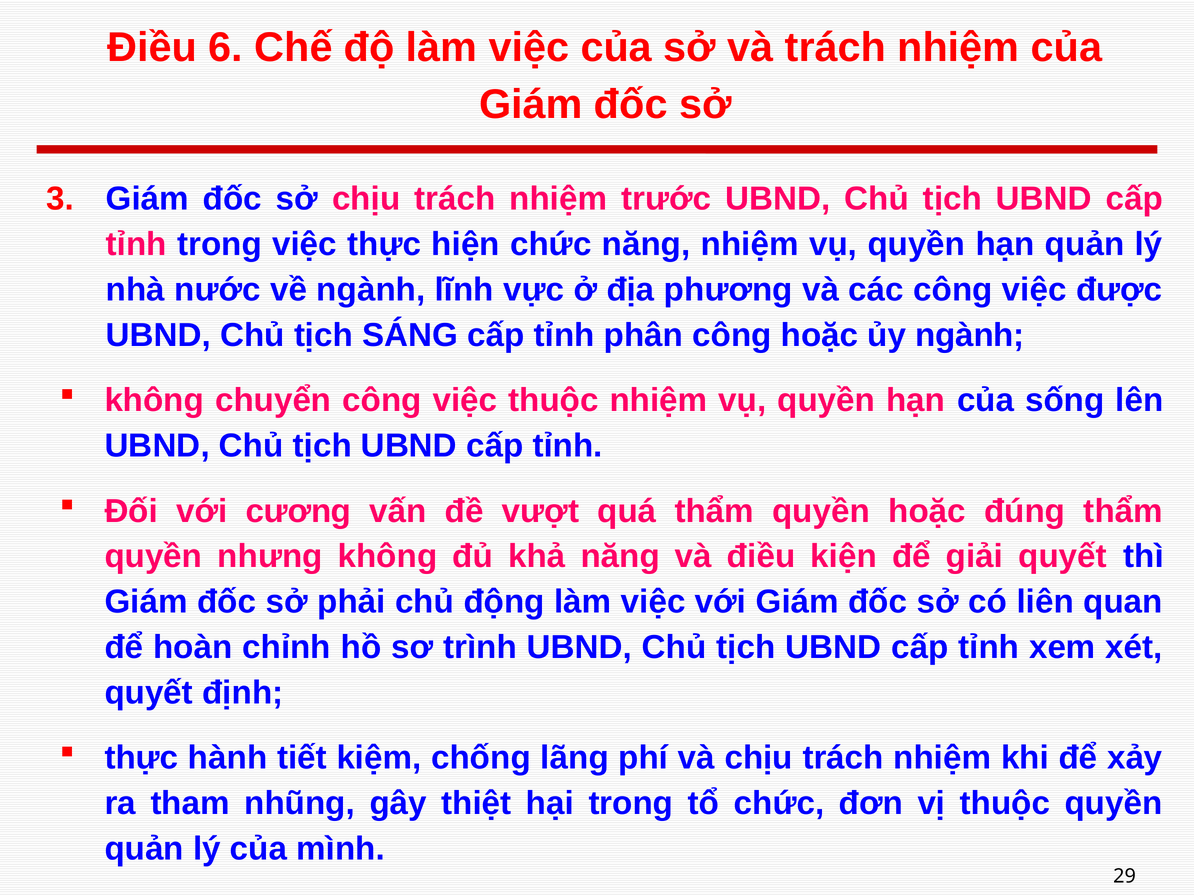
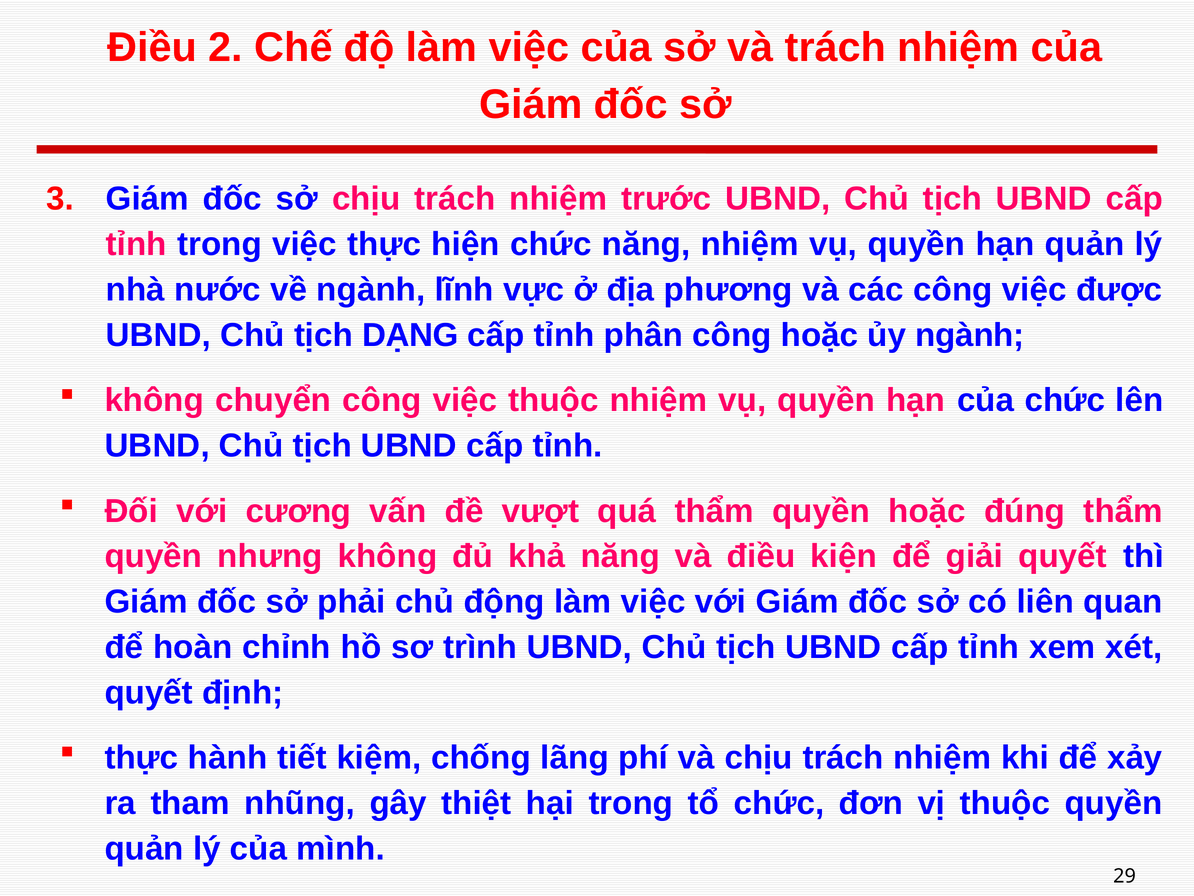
6: 6 -> 2
SÁNG: SÁNG -> DẠNG
của sống: sống -> chức
